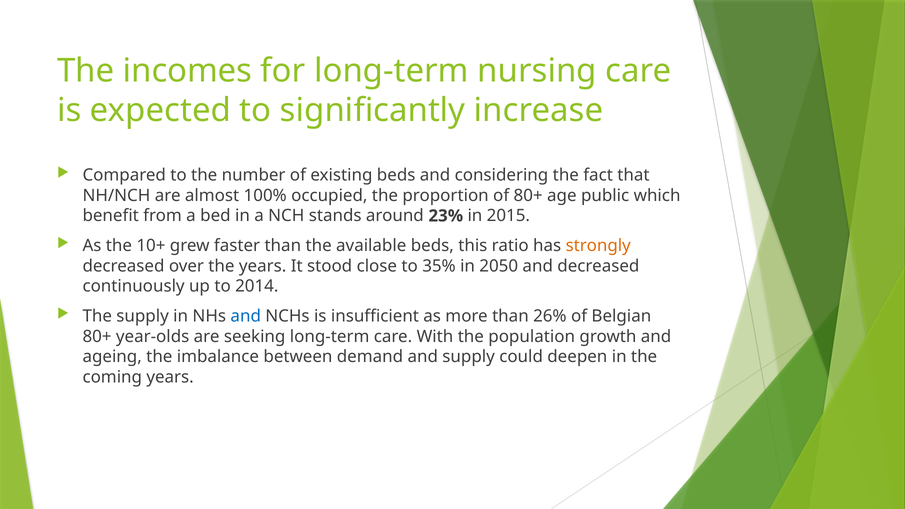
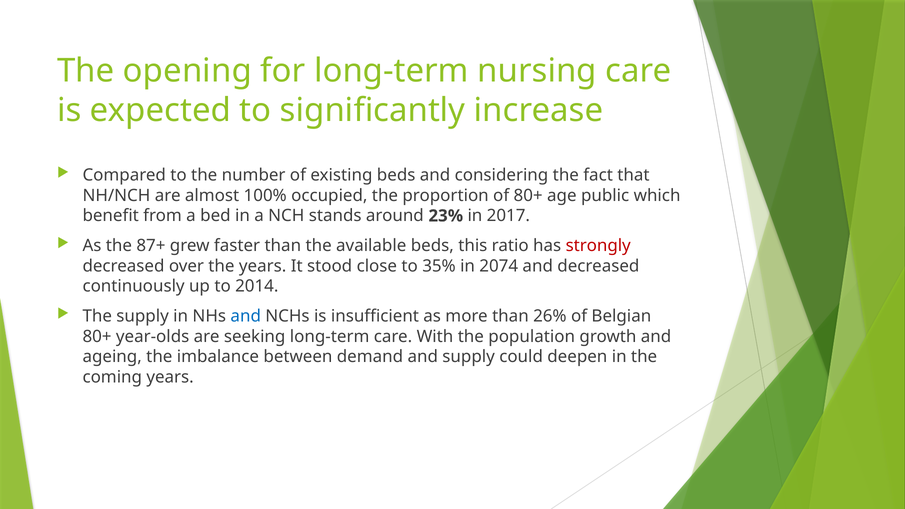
incomes: incomes -> opening
2015: 2015 -> 2017
10+: 10+ -> 87+
strongly colour: orange -> red
2050: 2050 -> 2074
